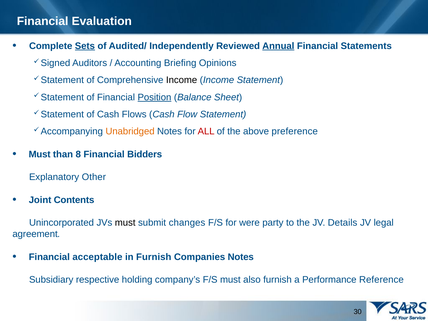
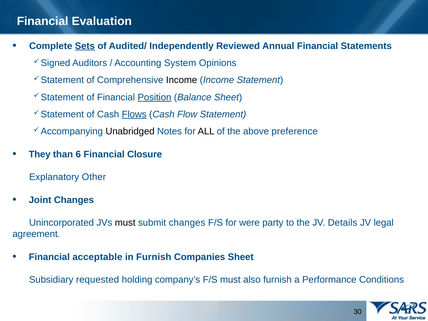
Annual underline: present -> none
Briefing: Briefing -> System
Flows underline: none -> present
Unabridged colour: orange -> black
ALL colour: red -> black
Must at (40, 154): Must -> They
8: 8 -> 6
Bidders: Bidders -> Closure
Joint Contents: Contents -> Changes
Companies Notes: Notes -> Sheet
respective: respective -> requested
Reference: Reference -> Conditions
